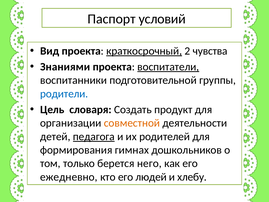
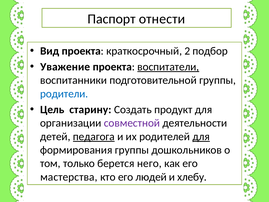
условий: условий -> отнести
краткосрочный underline: present -> none
чувства: чувства -> подбор
Знаниями: Знаниями -> Уважение
словаря: словаря -> старину
совместной colour: orange -> purple
для at (201, 136) underline: none -> present
формирования гимнах: гимнах -> группы
ежедневно: ежедневно -> мастерства
